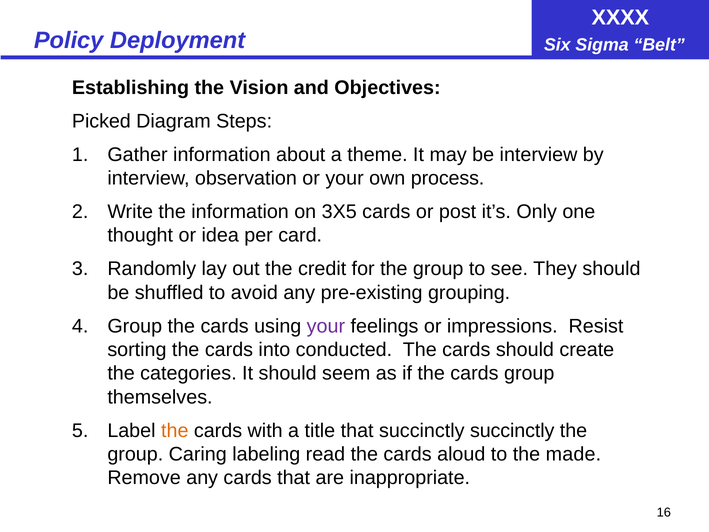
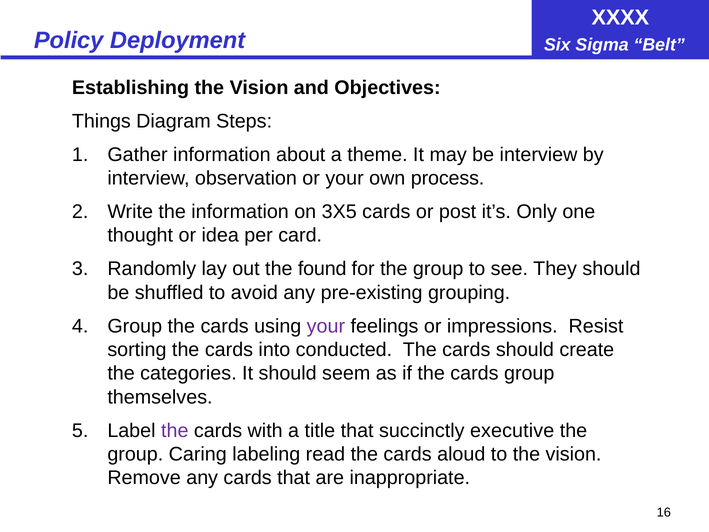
Picked: Picked -> Things
credit: credit -> found
the at (175, 430) colour: orange -> purple
succinctly succinctly: succinctly -> executive
to the made: made -> vision
